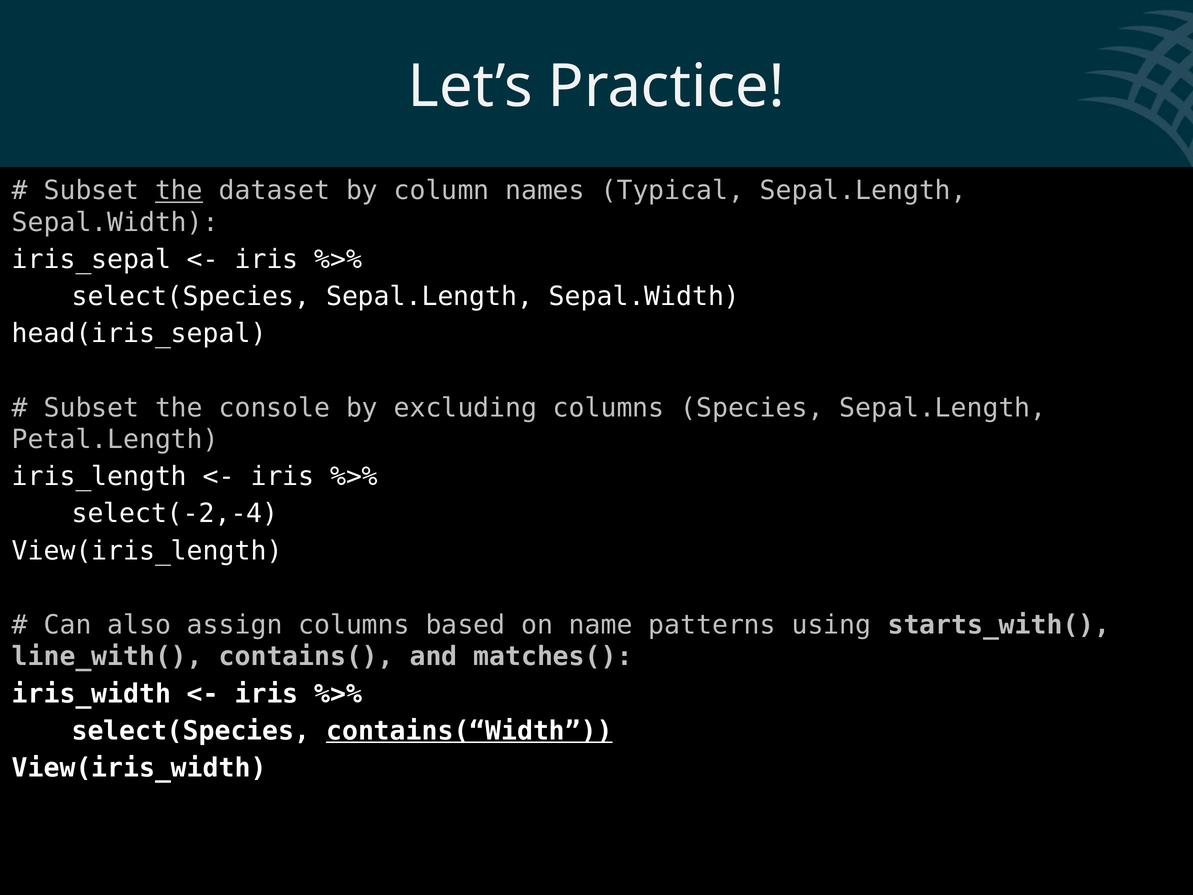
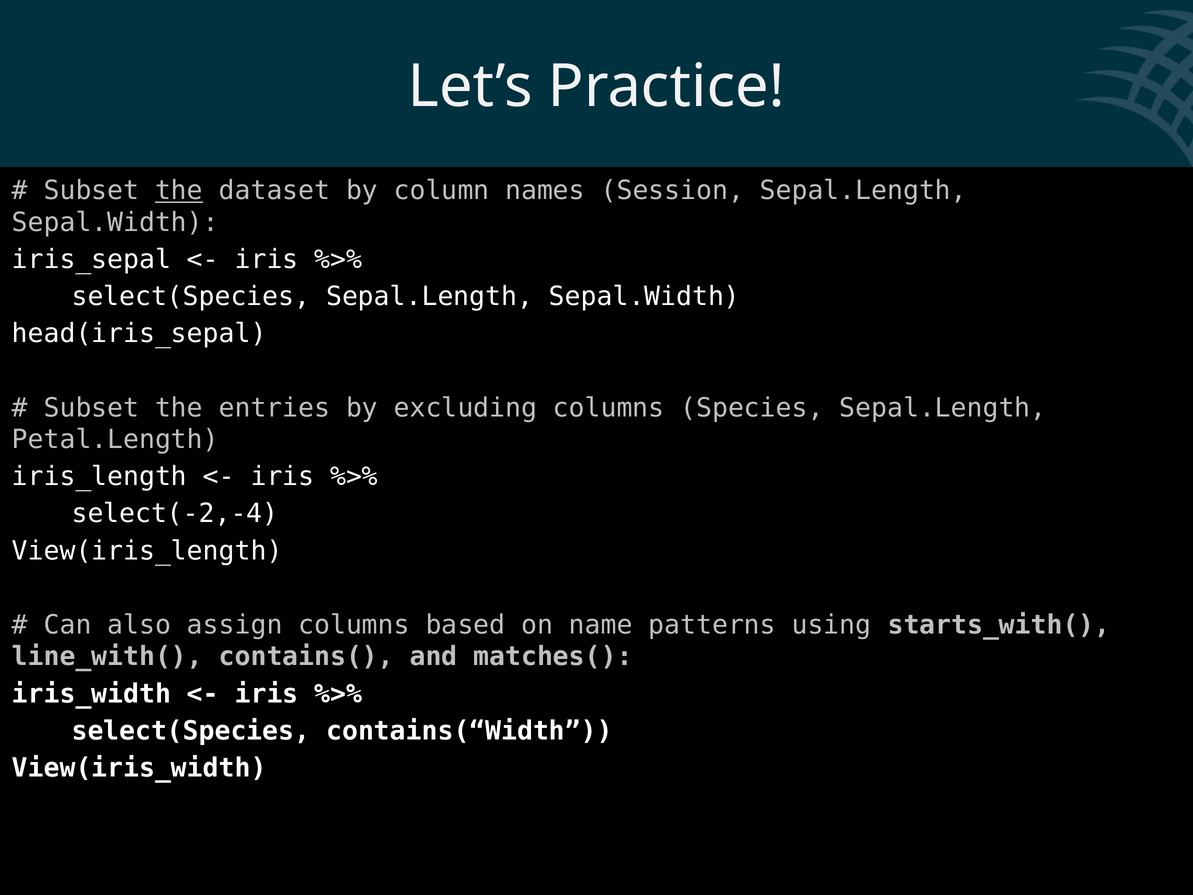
Typical: Typical -> Session
console: console -> entries
contains(“Width underline: present -> none
